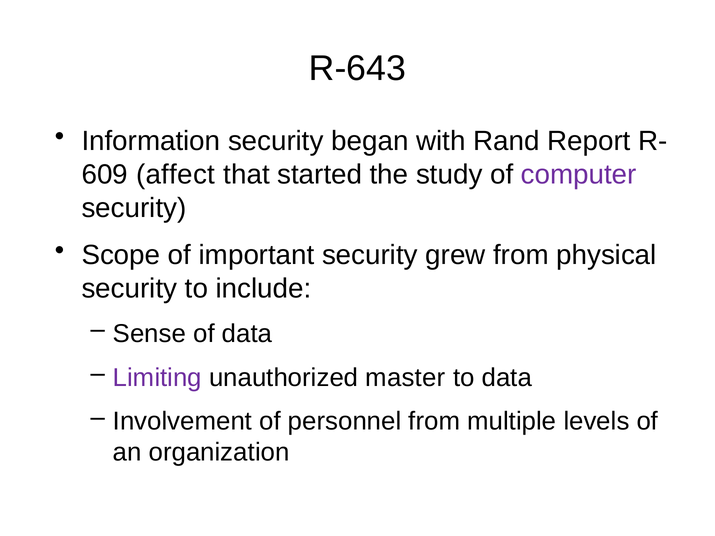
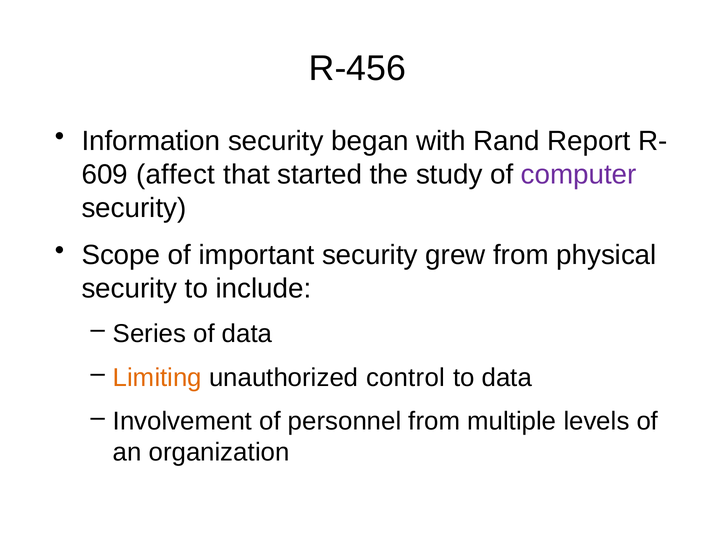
R-643: R-643 -> R-456
Sense: Sense -> Series
Limiting colour: purple -> orange
master: master -> control
